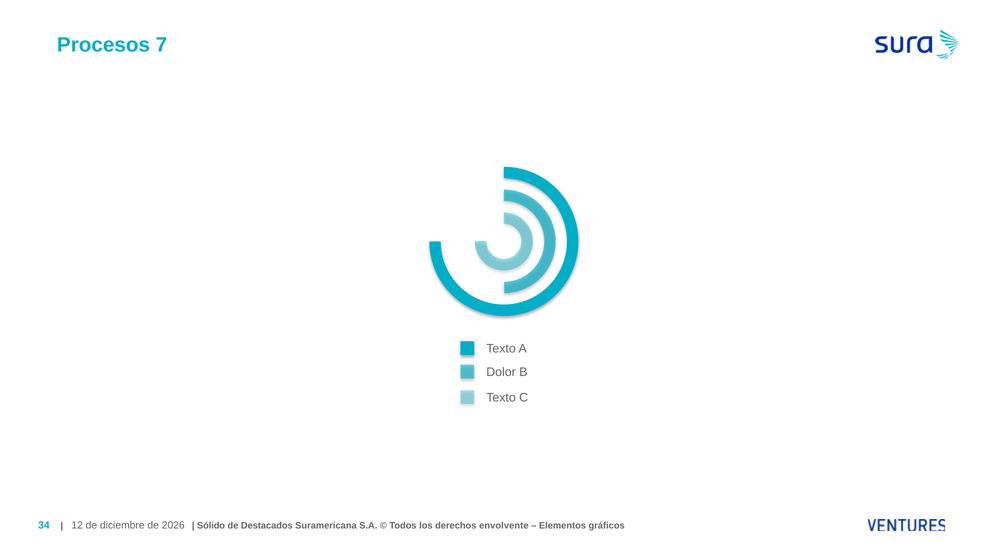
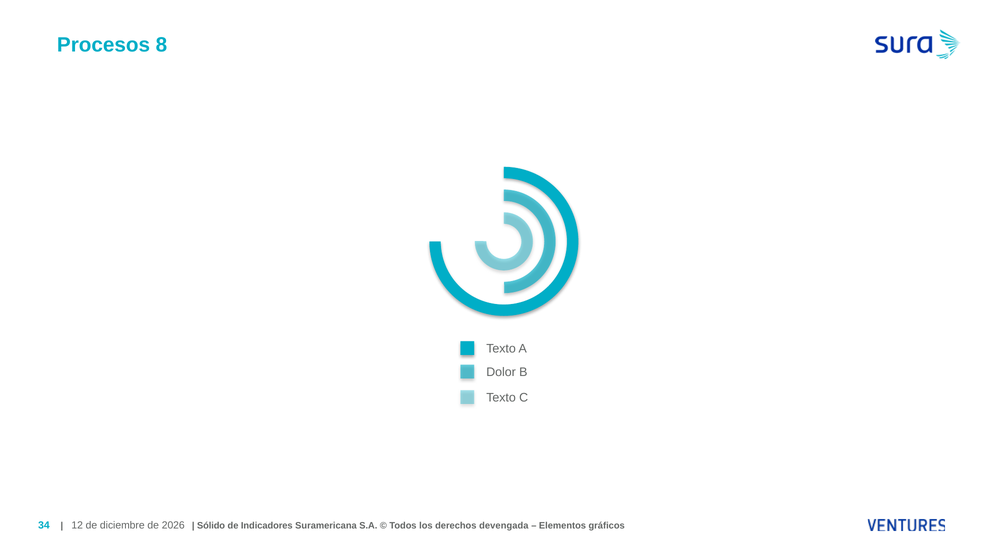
7: 7 -> 8
Destacados: Destacados -> Indicadores
envolvente: envolvente -> devengada
